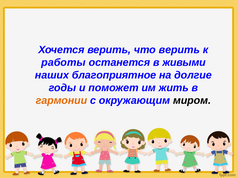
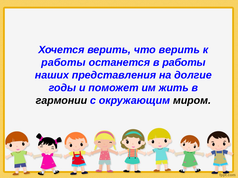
в живыми: живыми -> работы
благоприятное: благоприятное -> представления
гармонии colour: orange -> black
